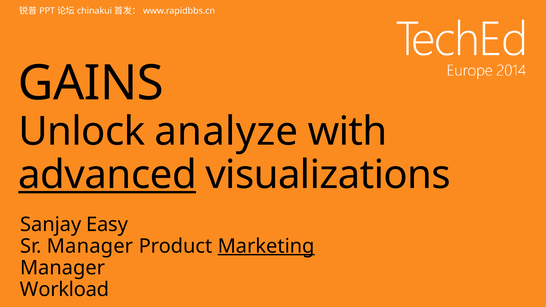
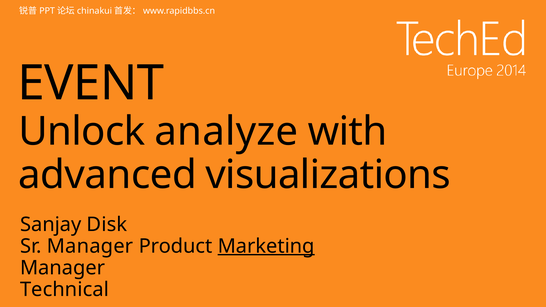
GAINS: GAINS -> EVENT
advanced underline: present -> none
Easy: Easy -> Disk
Workload: Workload -> Technical
